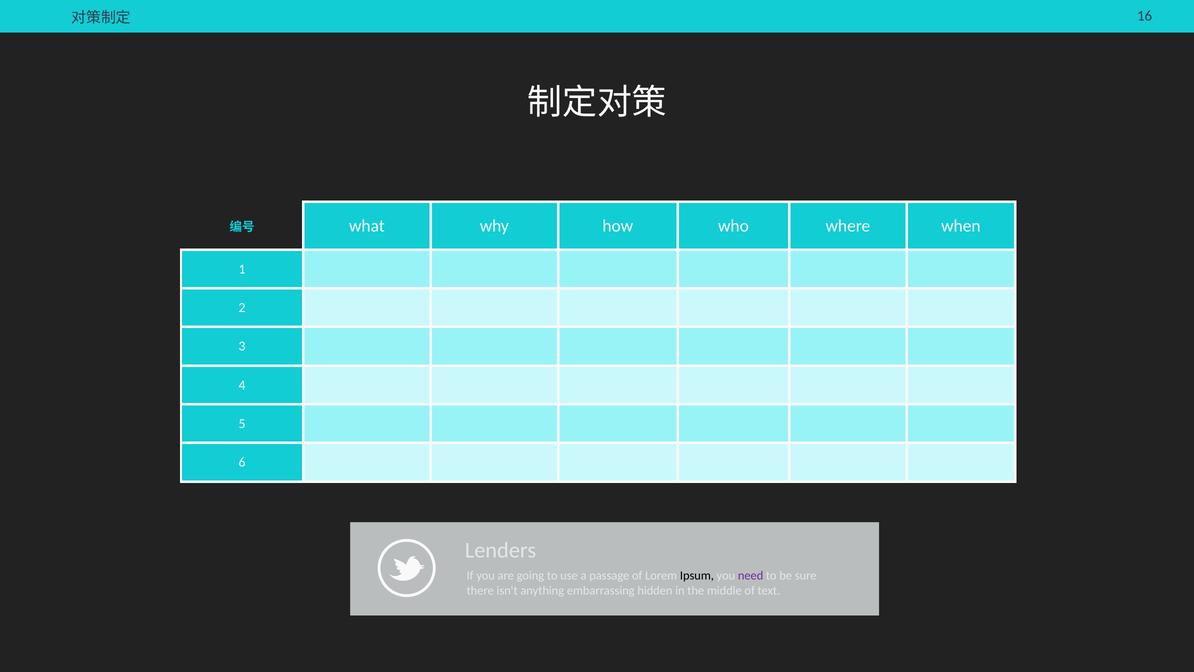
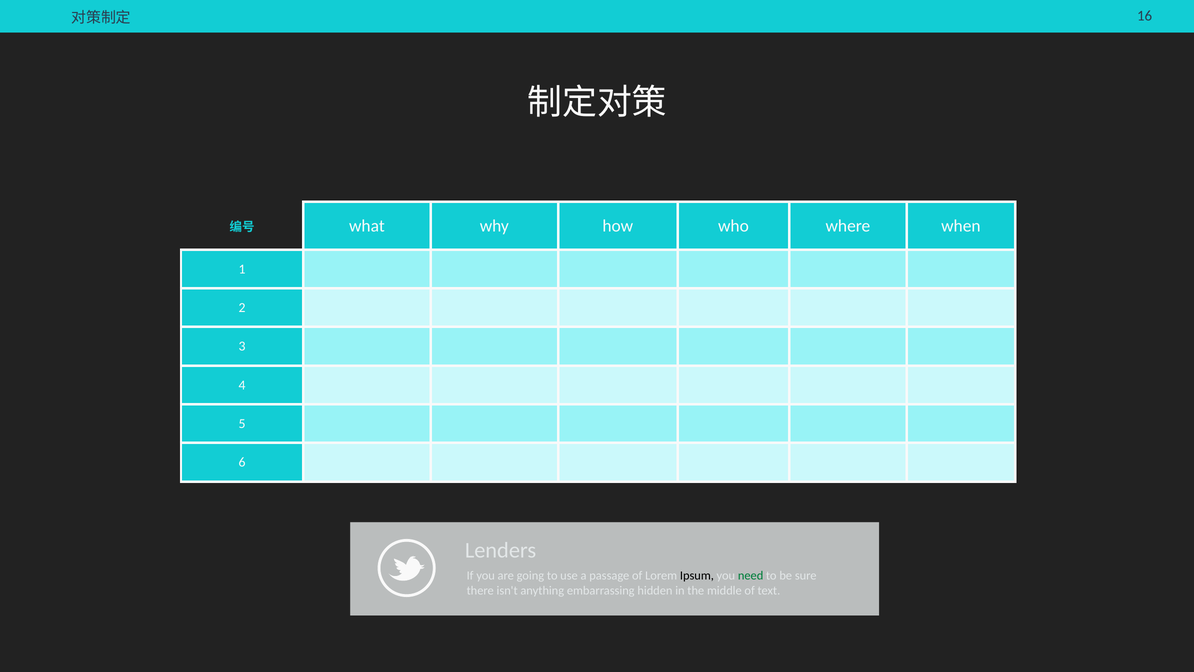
need colour: purple -> green
